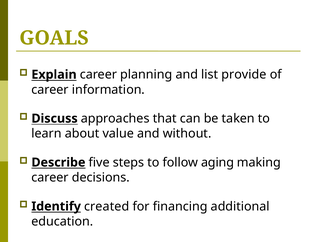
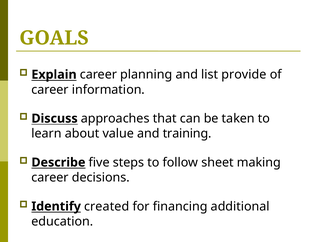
without: without -> training
aging: aging -> sheet
